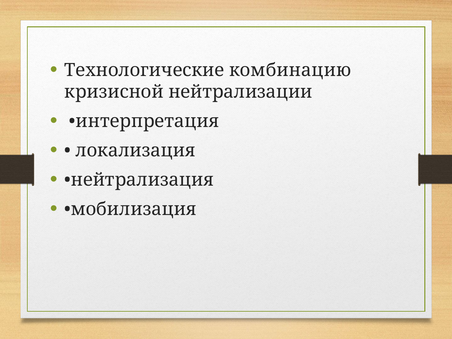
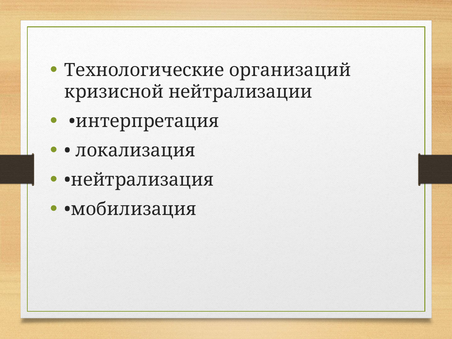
комбинацию: комбинацию -> организаций
